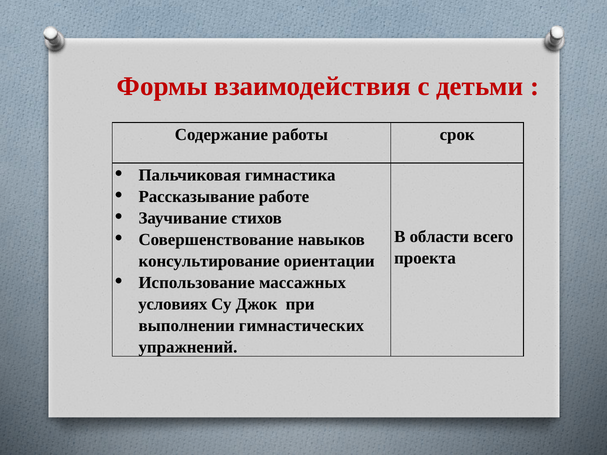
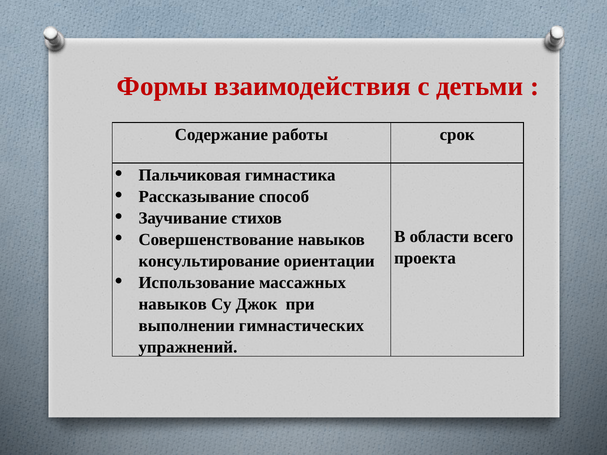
работе: работе -> способ
условиях at (173, 304): условиях -> навыков
